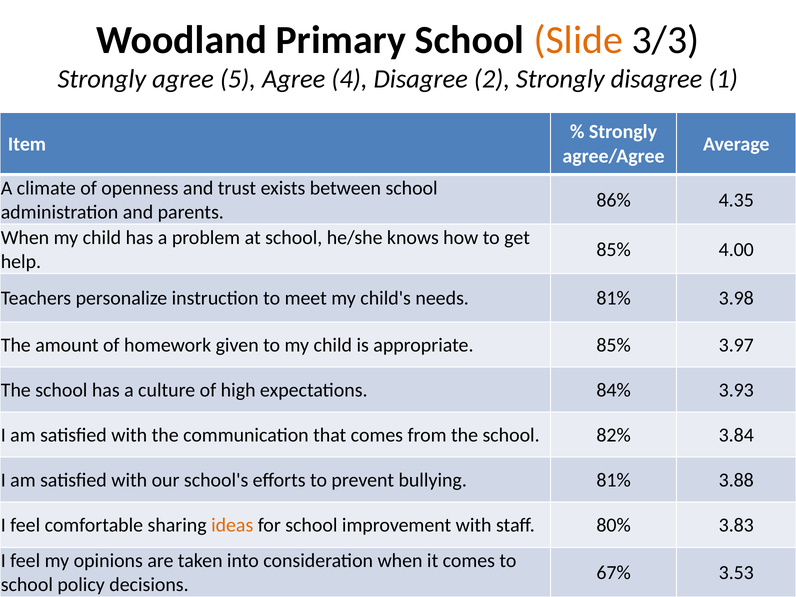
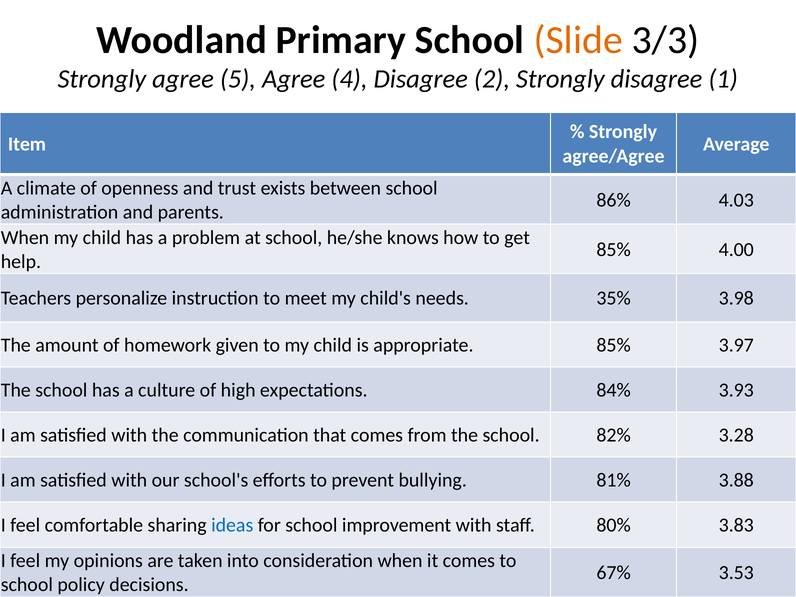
4.35: 4.35 -> 4.03
needs 81%: 81% -> 35%
3.84: 3.84 -> 3.28
ideas colour: orange -> blue
